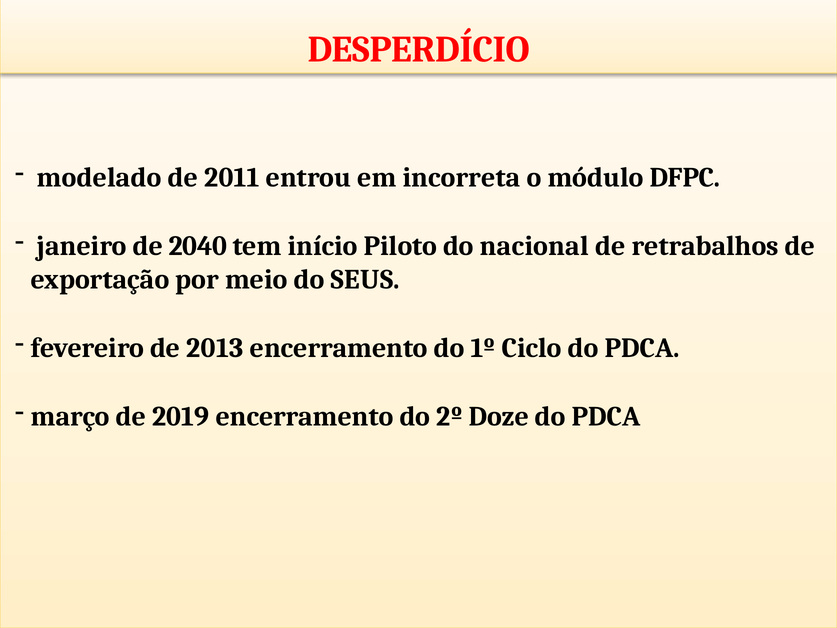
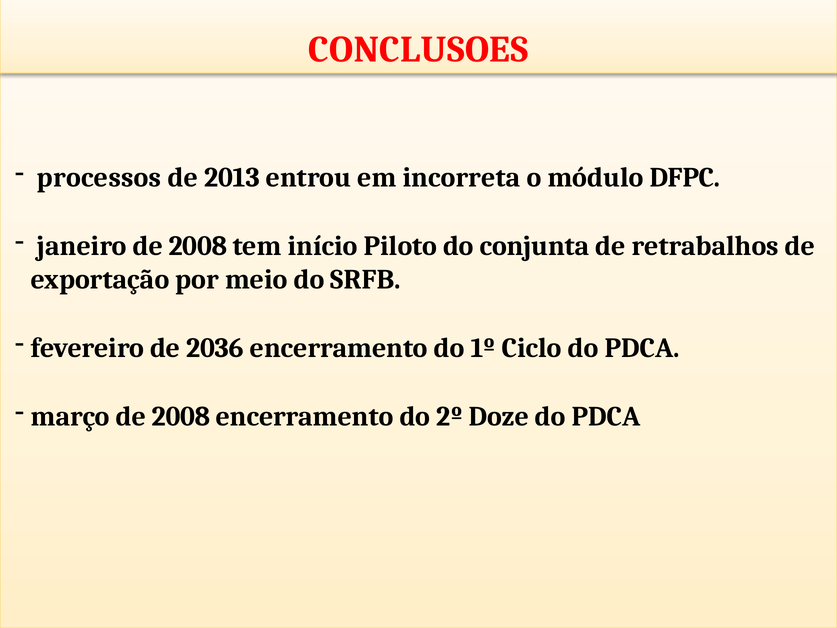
DESPERDÍCIO: DESPERDÍCIO -> CONCLUSOES
modelado: modelado -> processos
2011: 2011 -> 2013
janeiro de 2040: 2040 -> 2008
nacional: nacional -> conjunta
SEUS: SEUS -> SRFB
2013: 2013 -> 2036
março de 2019: 2019 -> 2008
